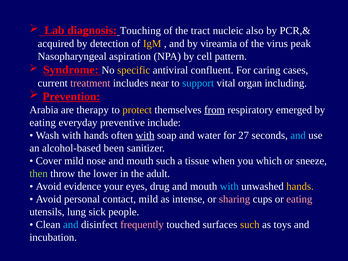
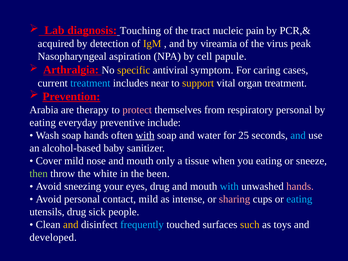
also: also -> pain
pattern: pattern -> papule
Syndrome: Syndrome -> Arthralgia
confluent: confluent -> symptom
treatment at (90, 83) colour: pink -> light blue
support colour: light blue -> yellow
organ including: including -> treatment
protect colour: yellow -> pink
from underline: present -> none
respiratory emerged: emerged -> personal
Wash with: with -> soap
27: 27 -> 25
been: been -> baby
mouth such: such -> only
you which: which -> eating
lower: lower -> white
adult: adult -> been
evidence: evidence -> sneezing
hands at (300, 186) colour: yellow -> pink
eating at (299, 199) colour: pink -> light blue
utensils lung: lung -> drug
and at (71, 225) colour: light blue -> yellow
frequently colour: pink -> light blue
incubation: incubation -> developed
